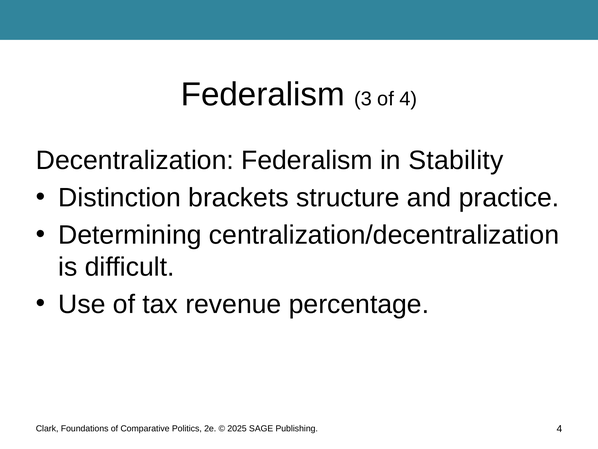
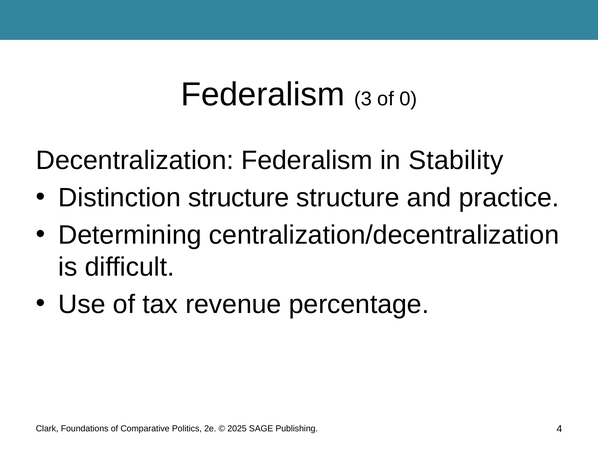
of 4: 4 -> 0
Distinction brackets: brackets -> structure
